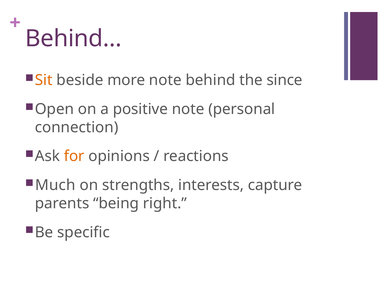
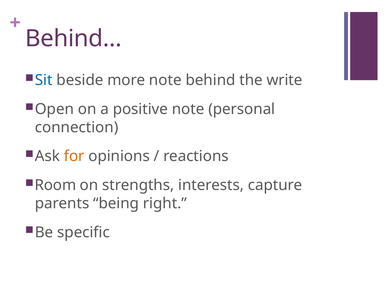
Sit colour: orange -> blue
since: since -> write
Much: Much -> Room
